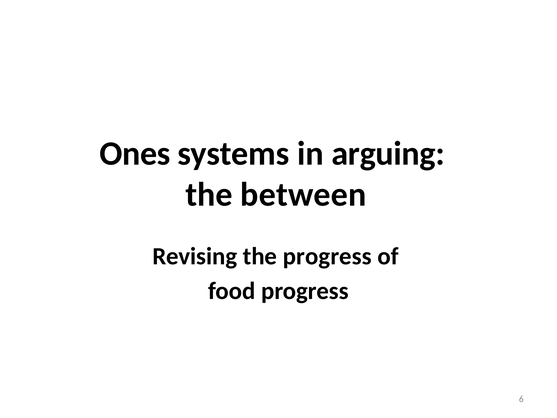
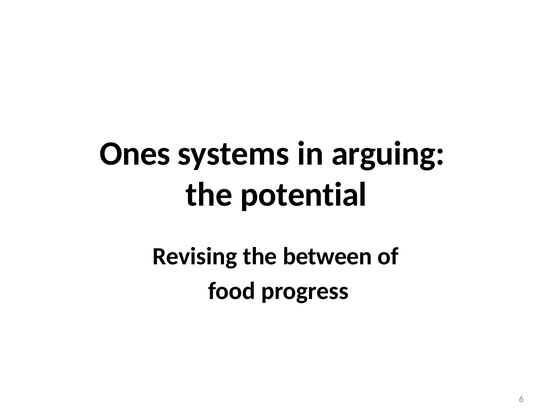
between: between -> potential
the progress: progress -> between
